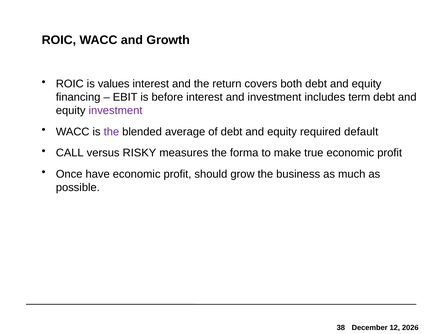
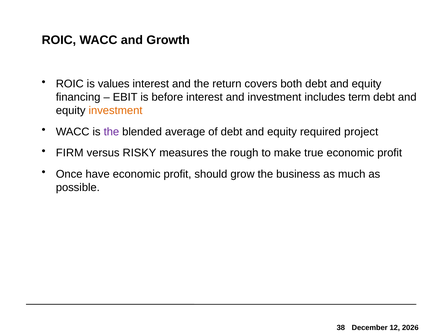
investment at (116, 111) colour: purple -> orange
default: default -> project
CALL: CALL -> FIRM
forma: forma -> rough
